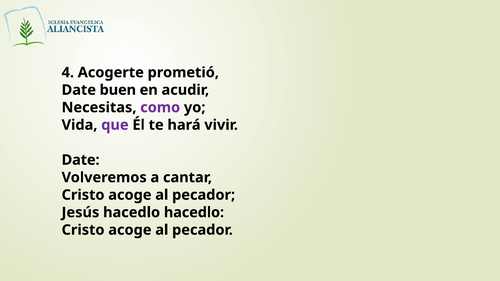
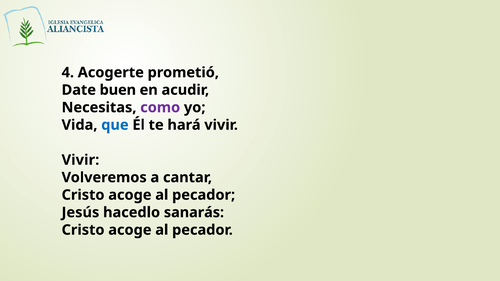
que colour: purple -> blue
Date at (81, 160): Date -> Vivir
hacedlo hacedlo: hacedlo -> sanarás
